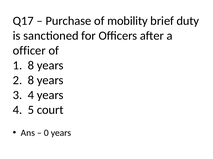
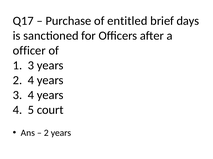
mobility: mobility -> entitled
duty: duty -> days
1 8: 8 -> 3
2 8: 8 -> 4
0 at (46, 133): 0 -> 2
